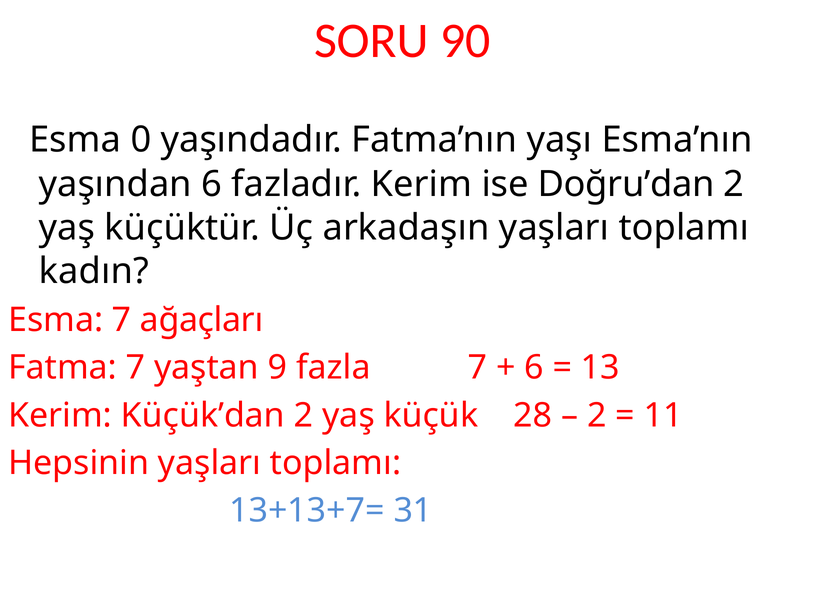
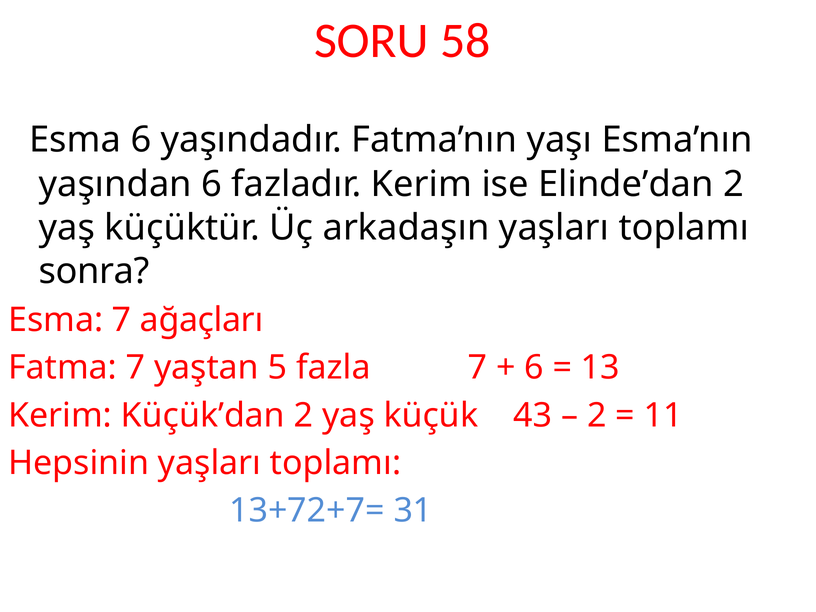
90: 90 -> 58
Esma 0: 0 -> 6
Doğru’dan: Doğru’dan -> Elinde’dan
kadın: kadın -> sonra
9: 9 -> 5
28: 28 -> 43
13+13+7=: 13+13+7= -> 13+72+7=
